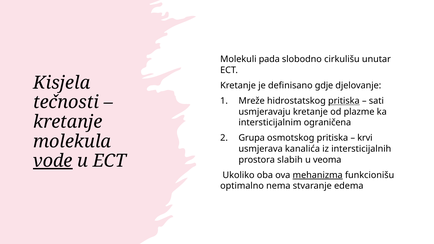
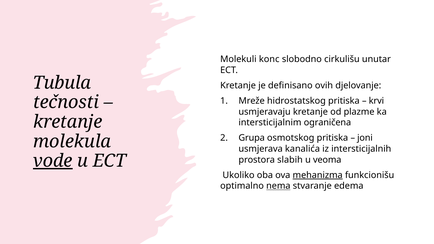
pada: pada -> konc
Kisjela: Kisjela -> Tubula
gdje: gdje -> ovih
pritiska at (344, 101) underline: present -> none
sati: sati -> krvi
krvi: krvi -> joni
nema underline: none -> present
